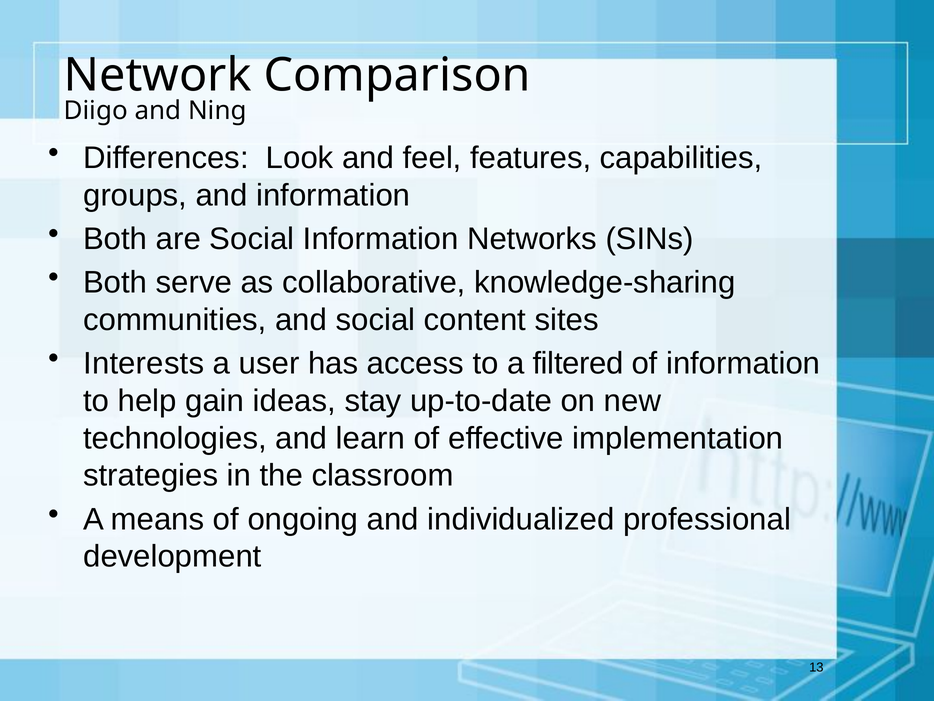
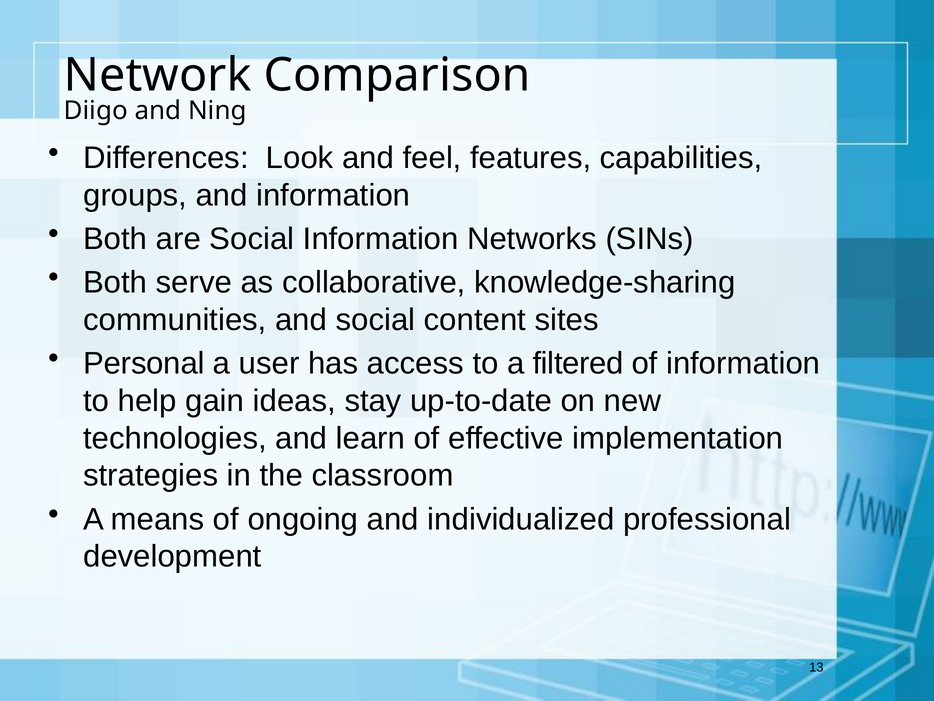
Interests: Interests -> Personal
